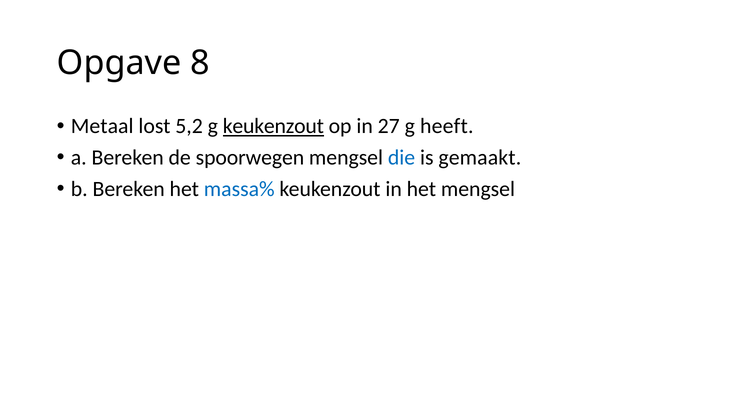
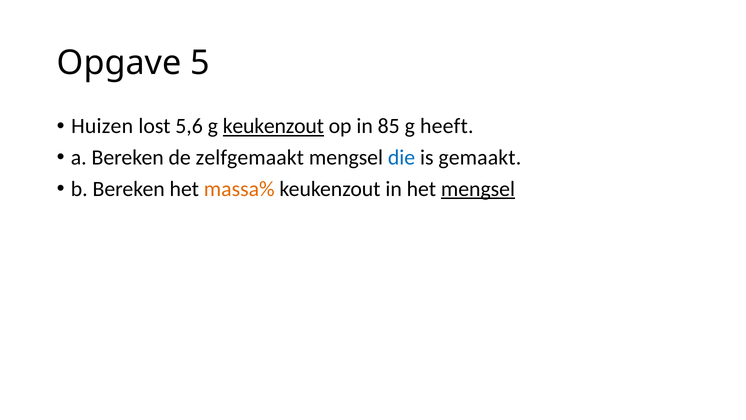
8: 8 -> 5
Metaal: Metaal -> Huizen
5,2: 5,2 -> 5,6
27: 27 -> 85
spoorwegen: spoorwegen -> zelfgemaakt
massa% colour: blue -> orange
mengsel at (478, 189) underline: none -> present
